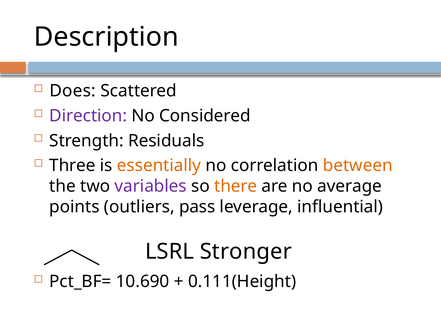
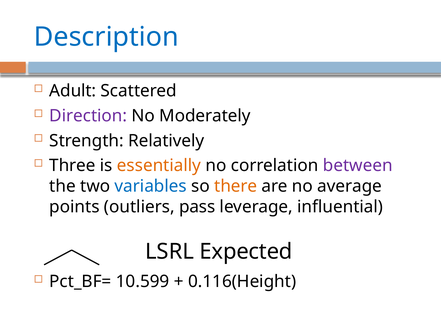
Description colour: black -> blue
Does: Does -> Adult
Considered: Considered -> Moderately
Residuals: Residuals -> Relatively
between colour: orange -> purple
variables colour: purple -> blue
Stronger: Stronger -> Expected
10.690: 10.690 -> 10.599
0.111(Height: 0.111(Height -> 0.116(Height
